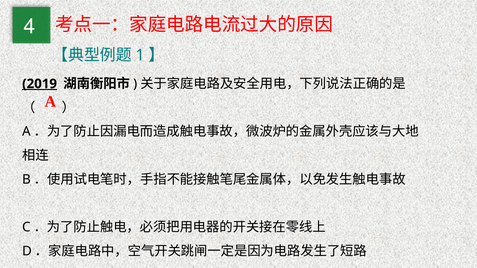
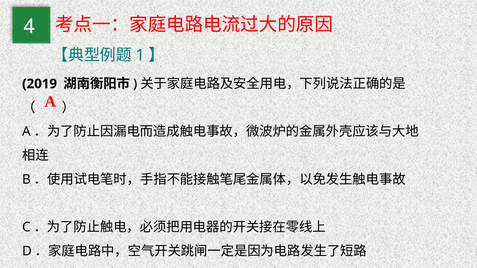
2019 underline: present -> none
